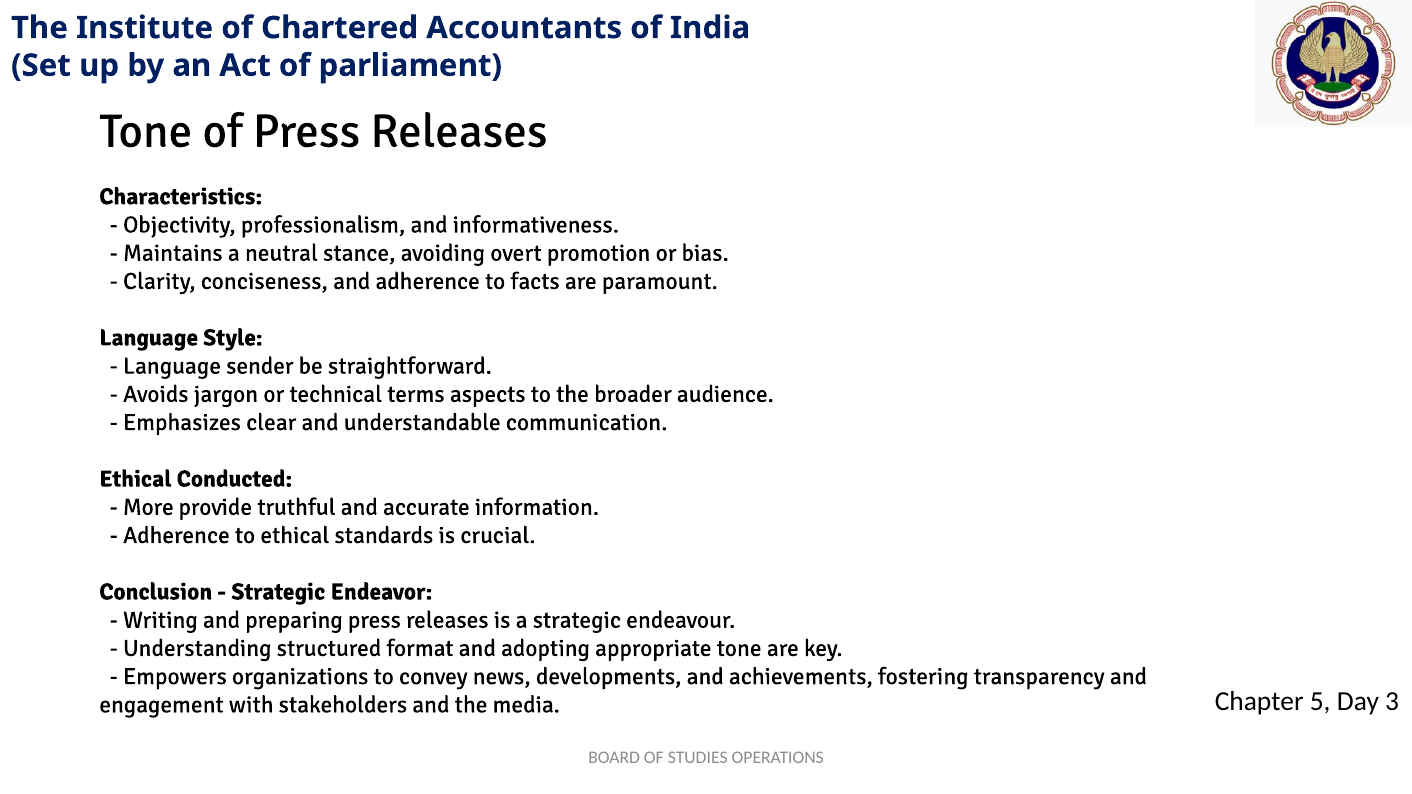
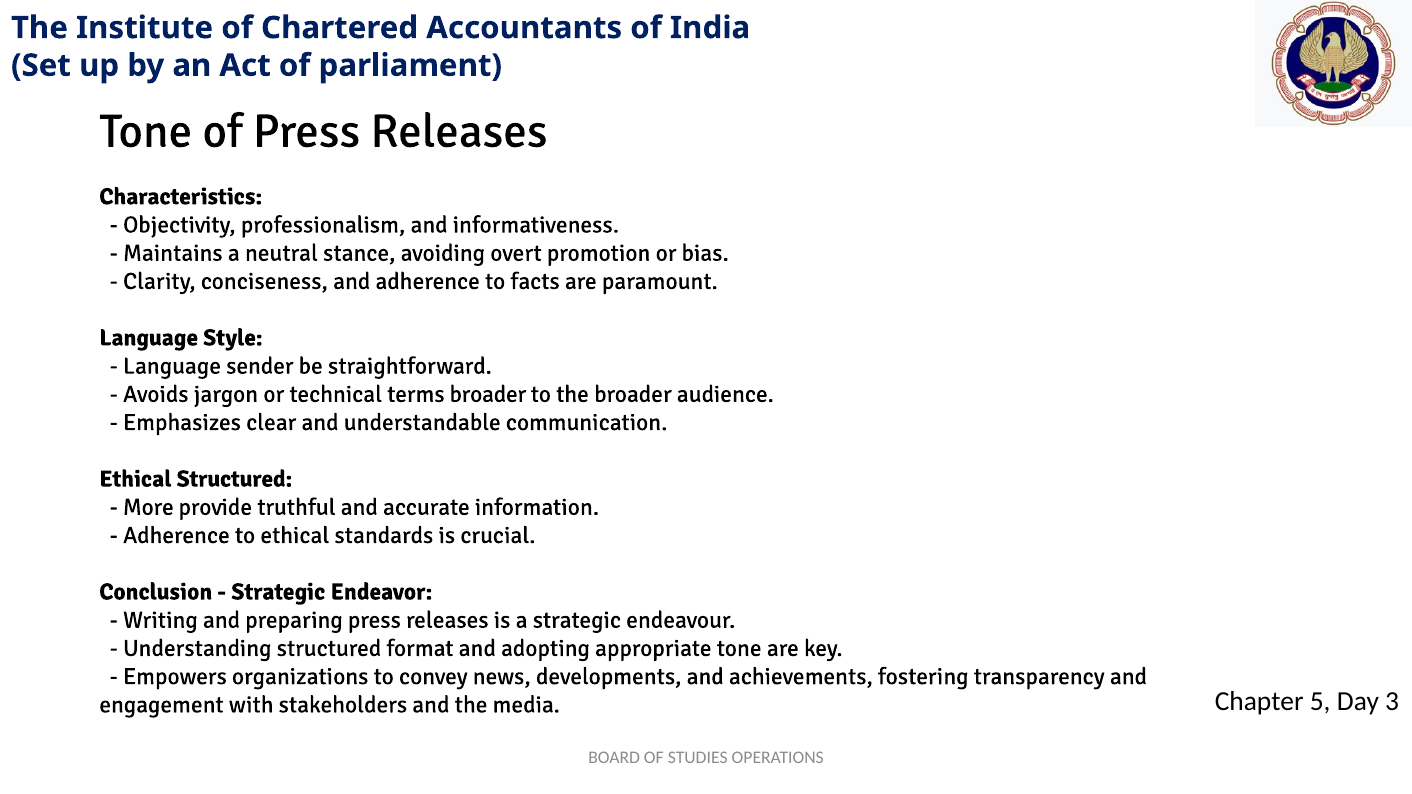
terms aspects: aspects -> broader
Ethical Conducted: Conducted -> Structured
